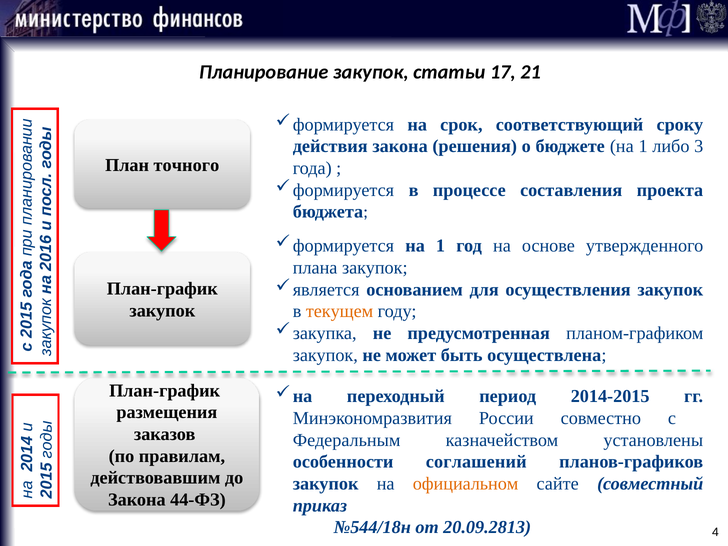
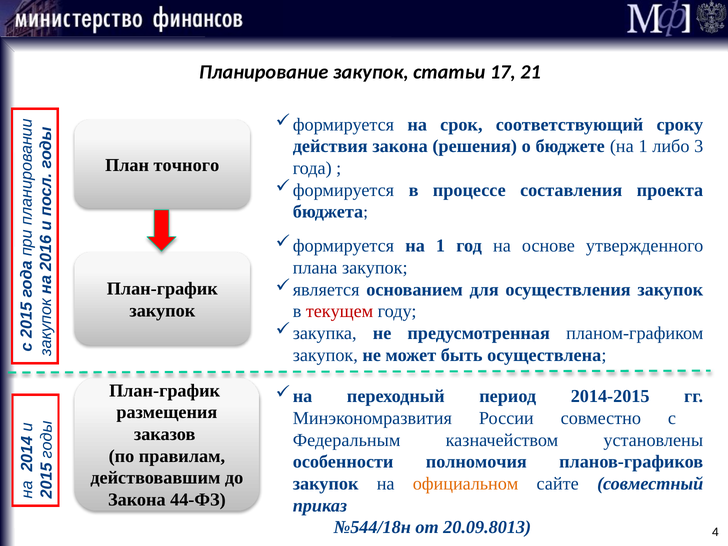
текущем colour: orange -> red
соглашений: соглашений -> полномочия
20.09.2813: 20.09.2813 -> 20.09.8013
